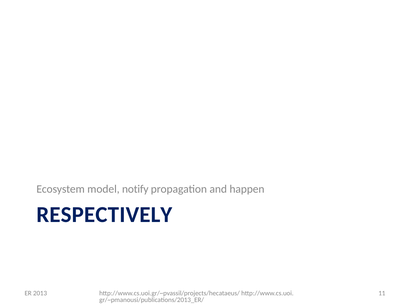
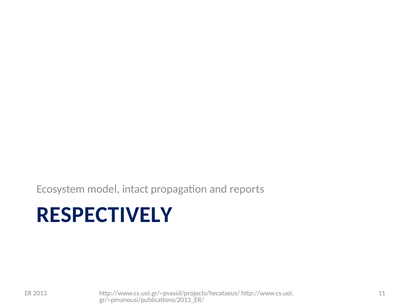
notify: notify -> intact
happen: happen -> reports
